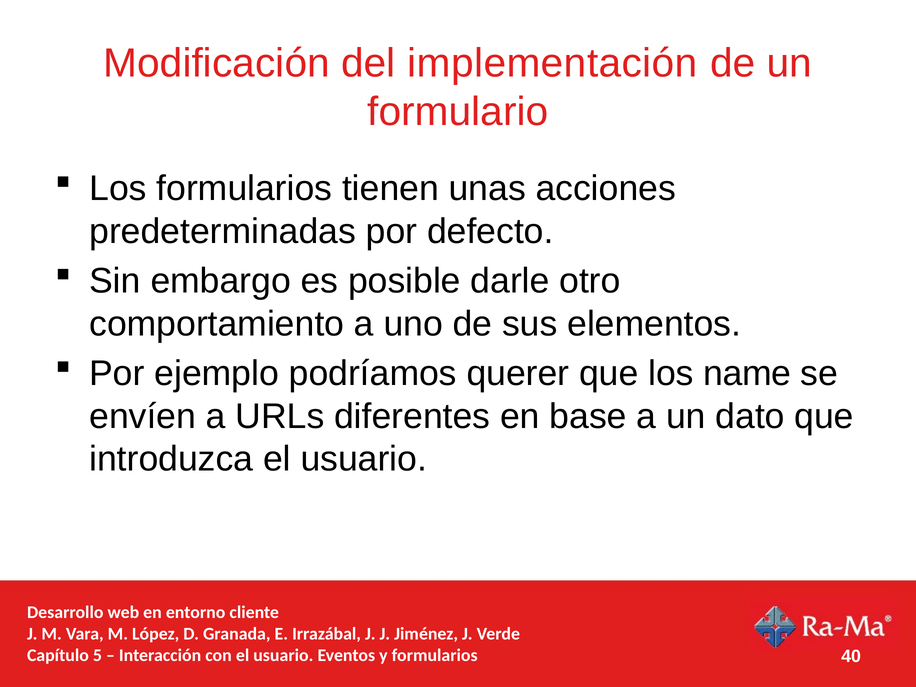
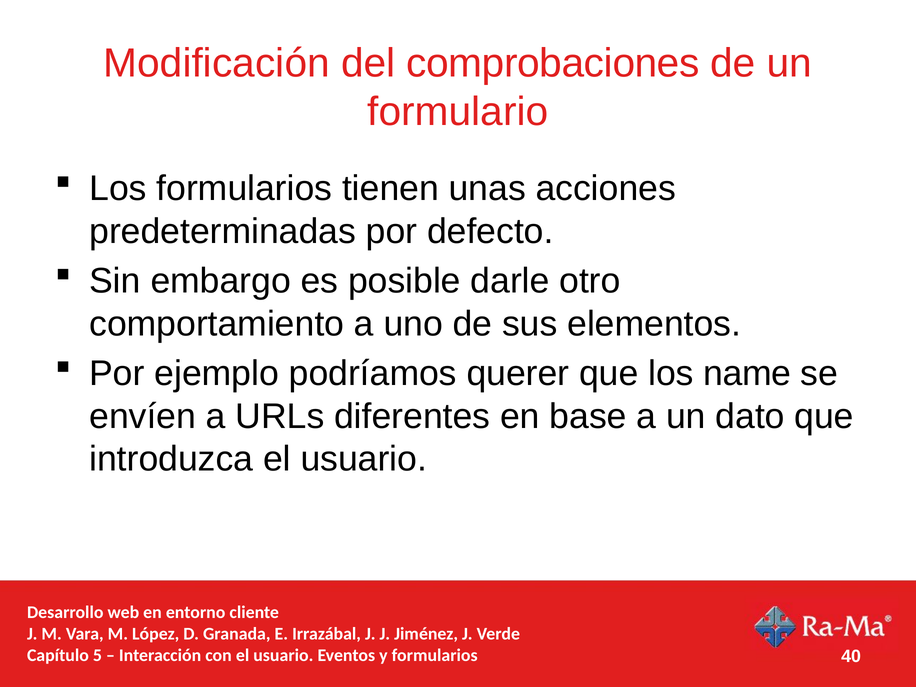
implementación: implementación -> comprobaciones
